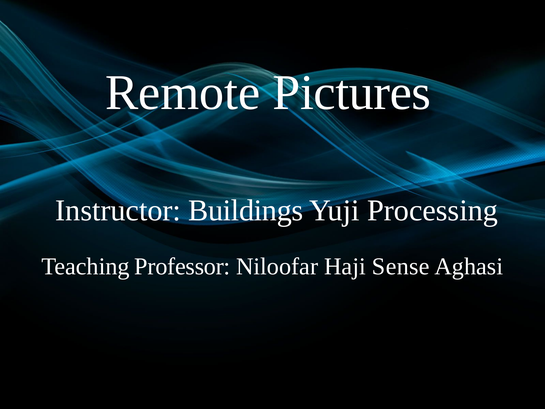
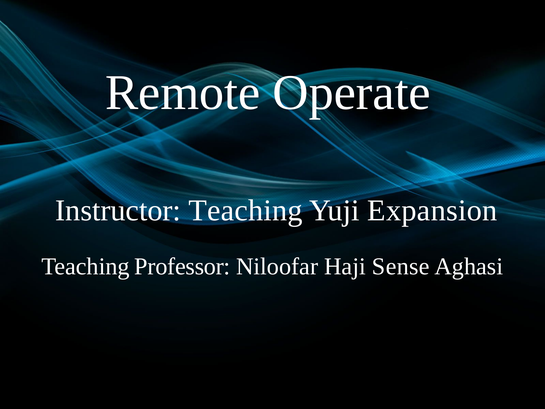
Pictures: Pictures -> Operate
Instructor Buildings: Buildings -> Teaching
Processing: Processing -> Expansion
